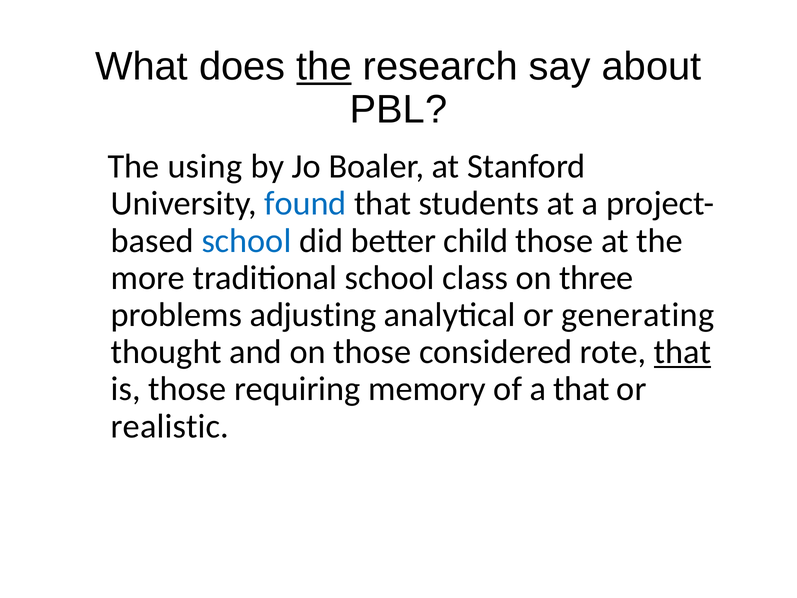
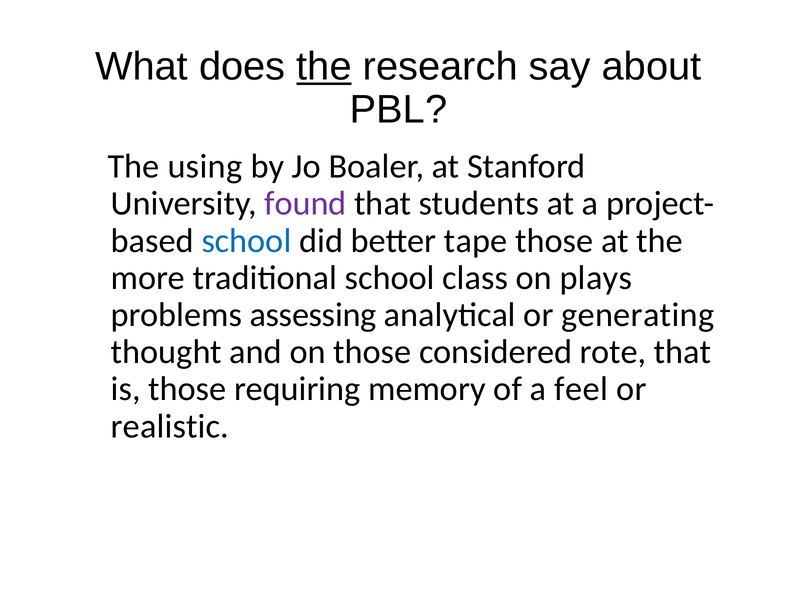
found colour: blue -> purple
child: child -> tape
three: three -> plays
adjusting: adjusting -> assessing
that at (682, 352) underline: present -> none
a that: that -> feel
